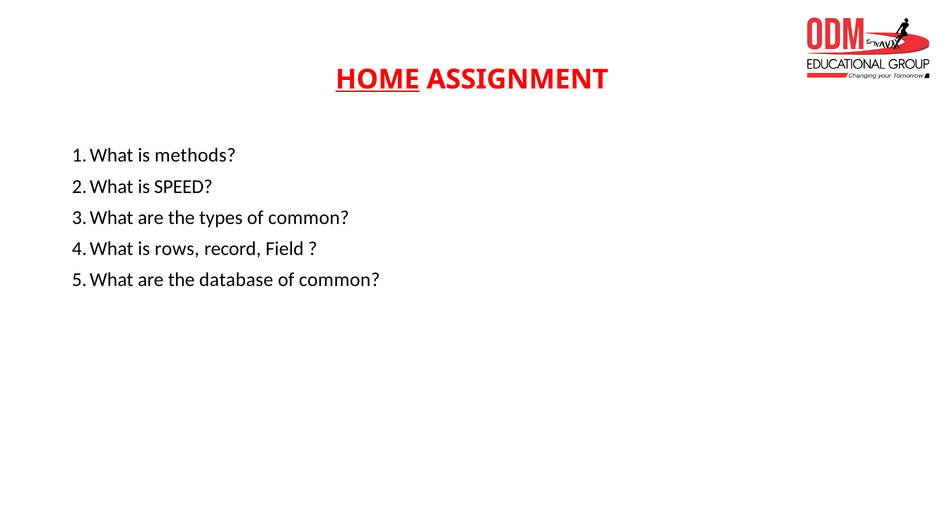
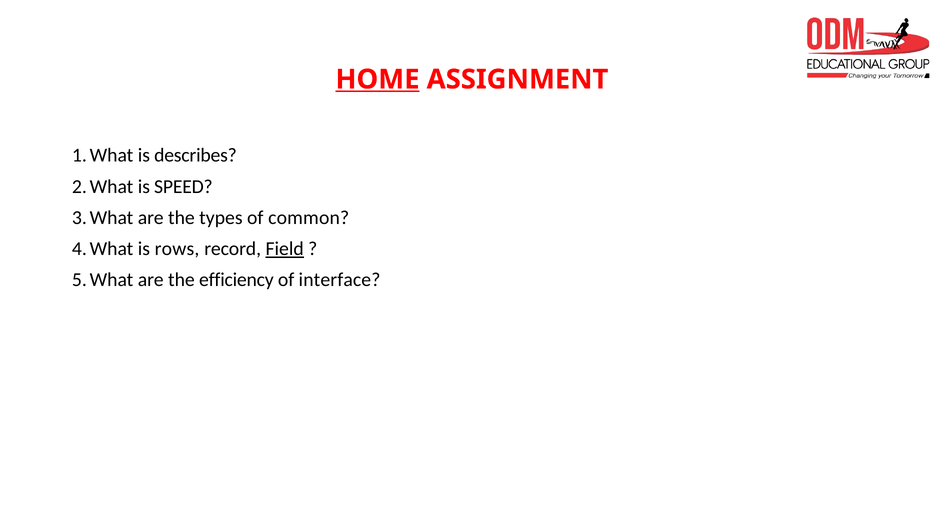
methods: methods -> describes
Field underline: none -> present
database: database -> efficiency
common at (339, 280): common -> interface
